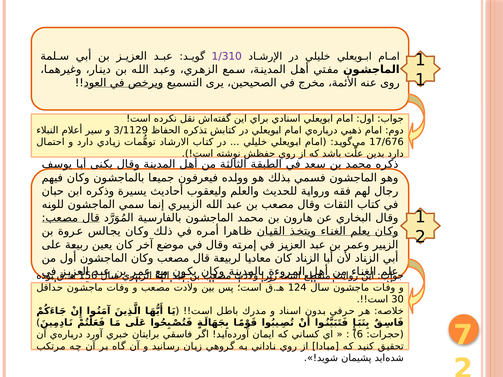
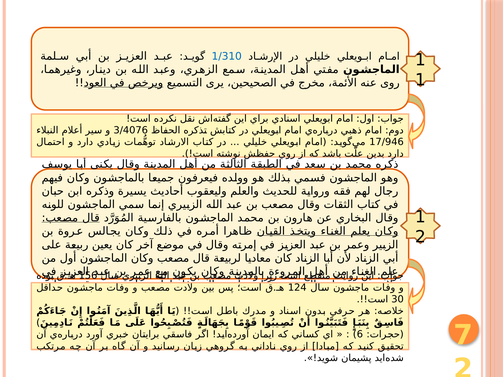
1/310 colour: purple -> blue
3/1129: 3/1129 -> 3/4076
17/676: 17/676 -> 17/946
